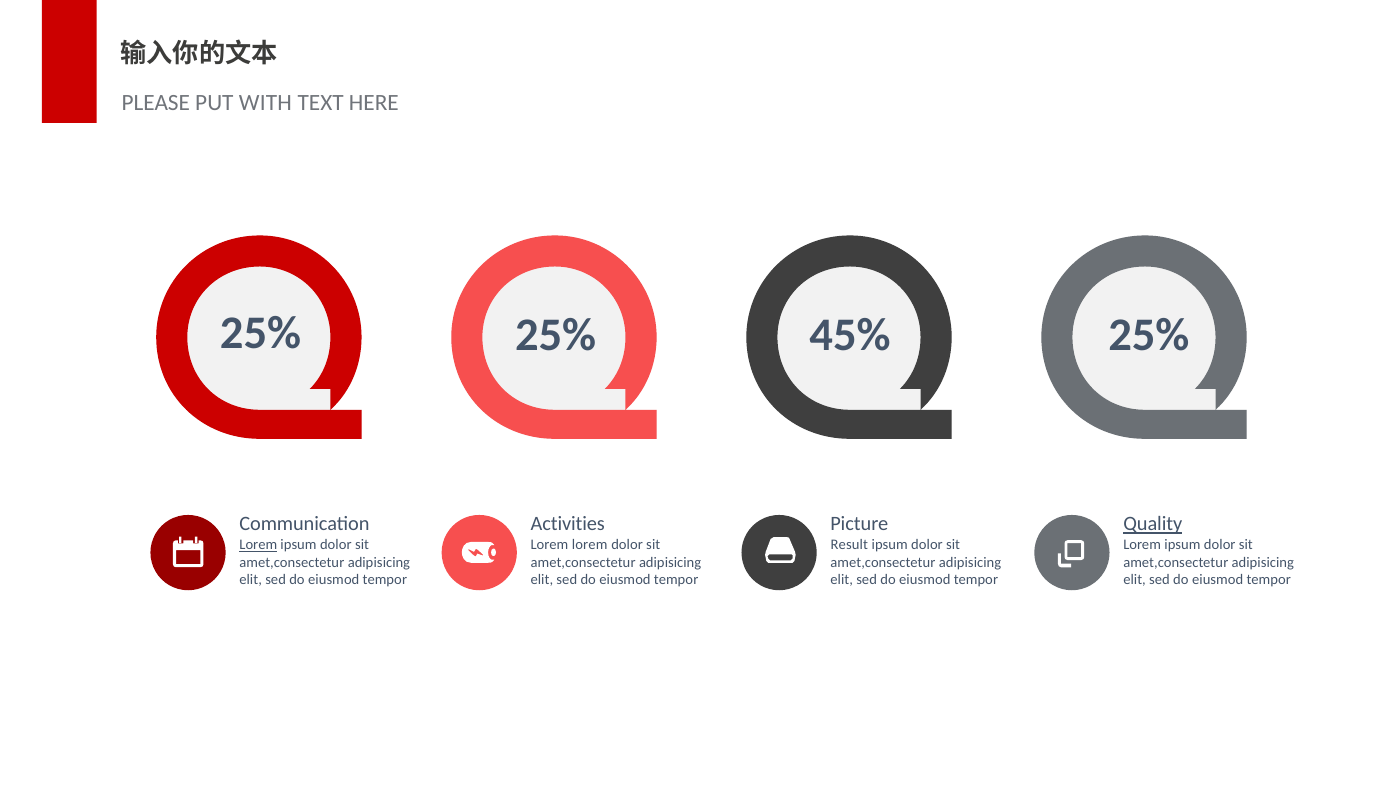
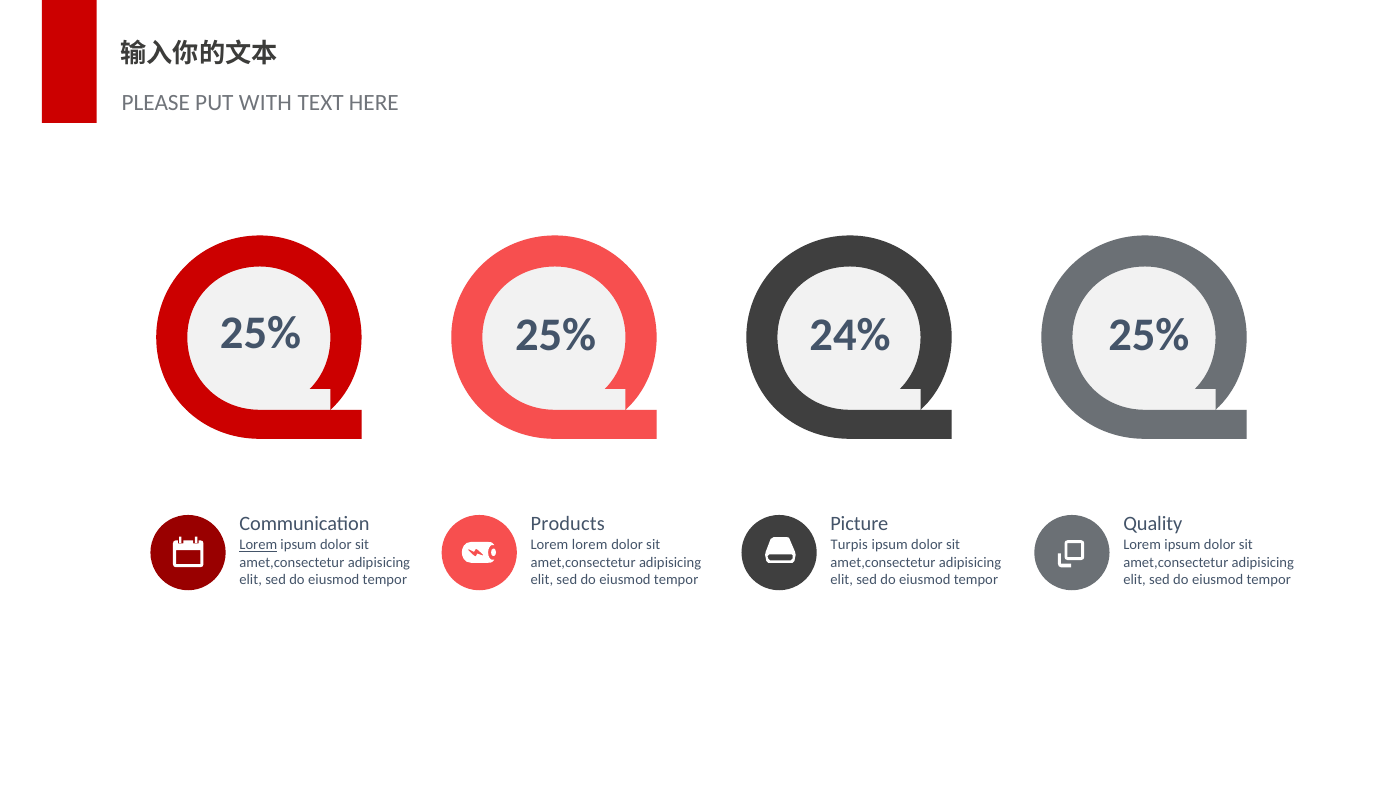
45%: 45% -> 24%
Activities: Activities -> Products
Quality underline: present -> none
Result: Result -> Turpis
